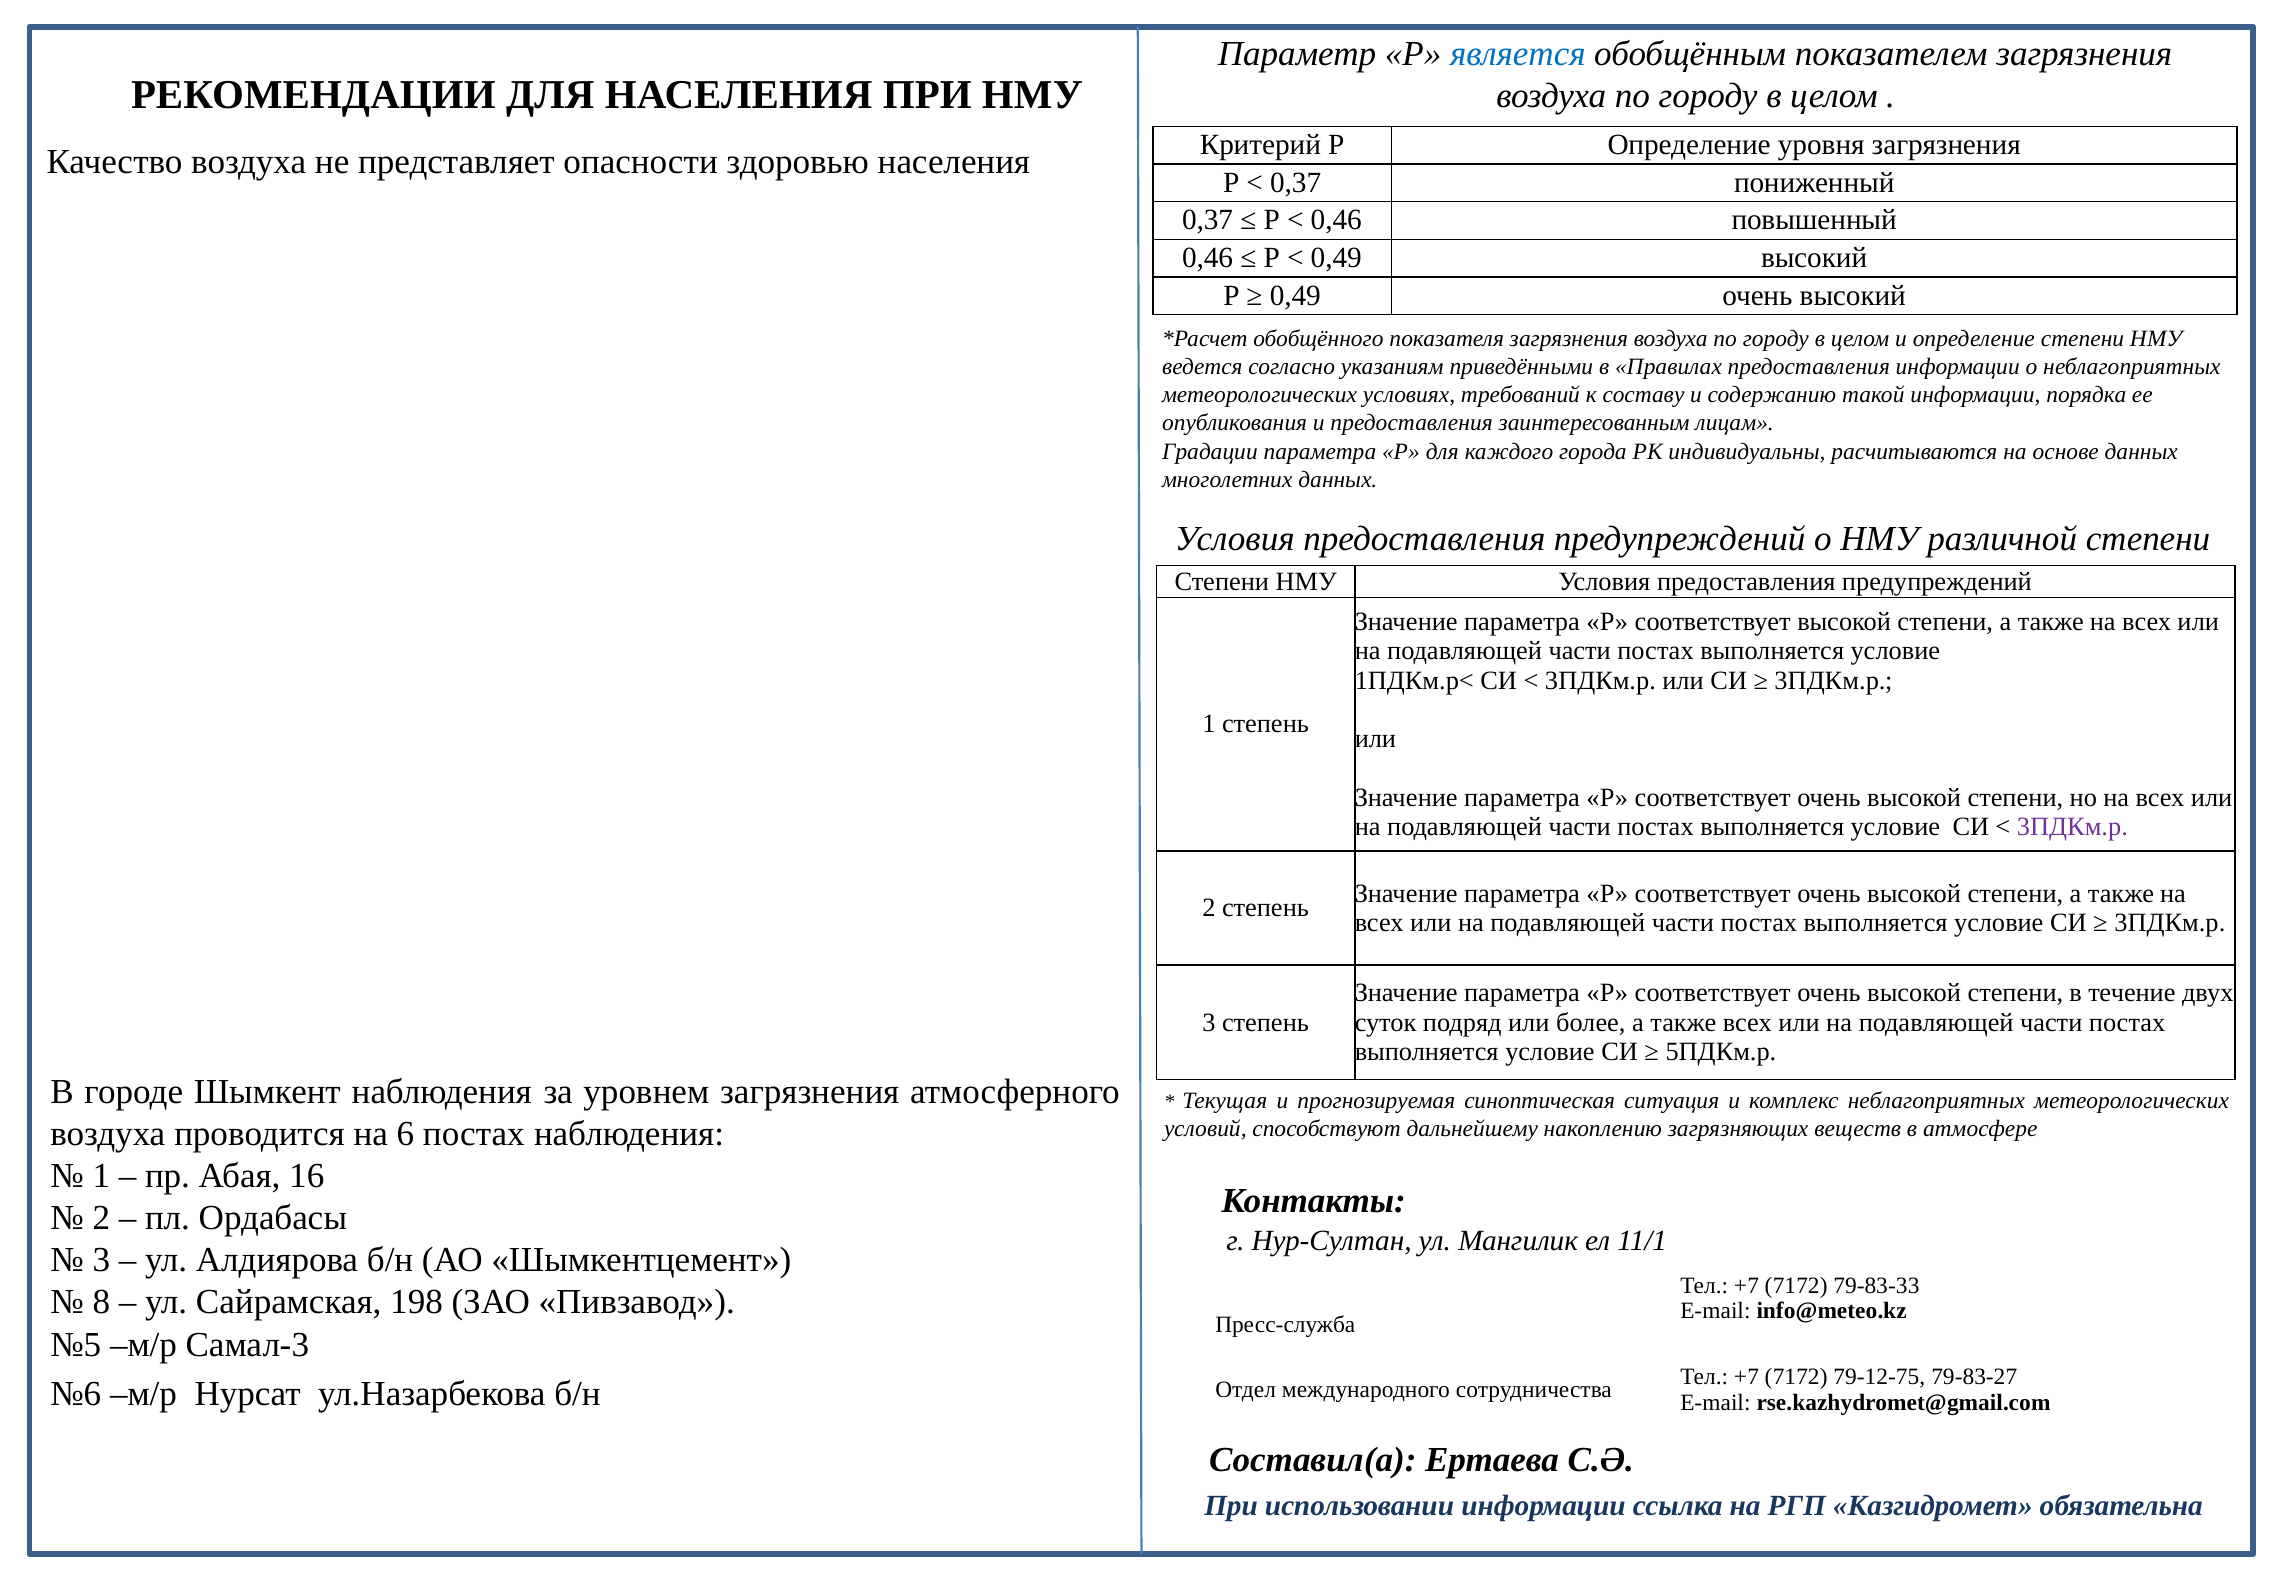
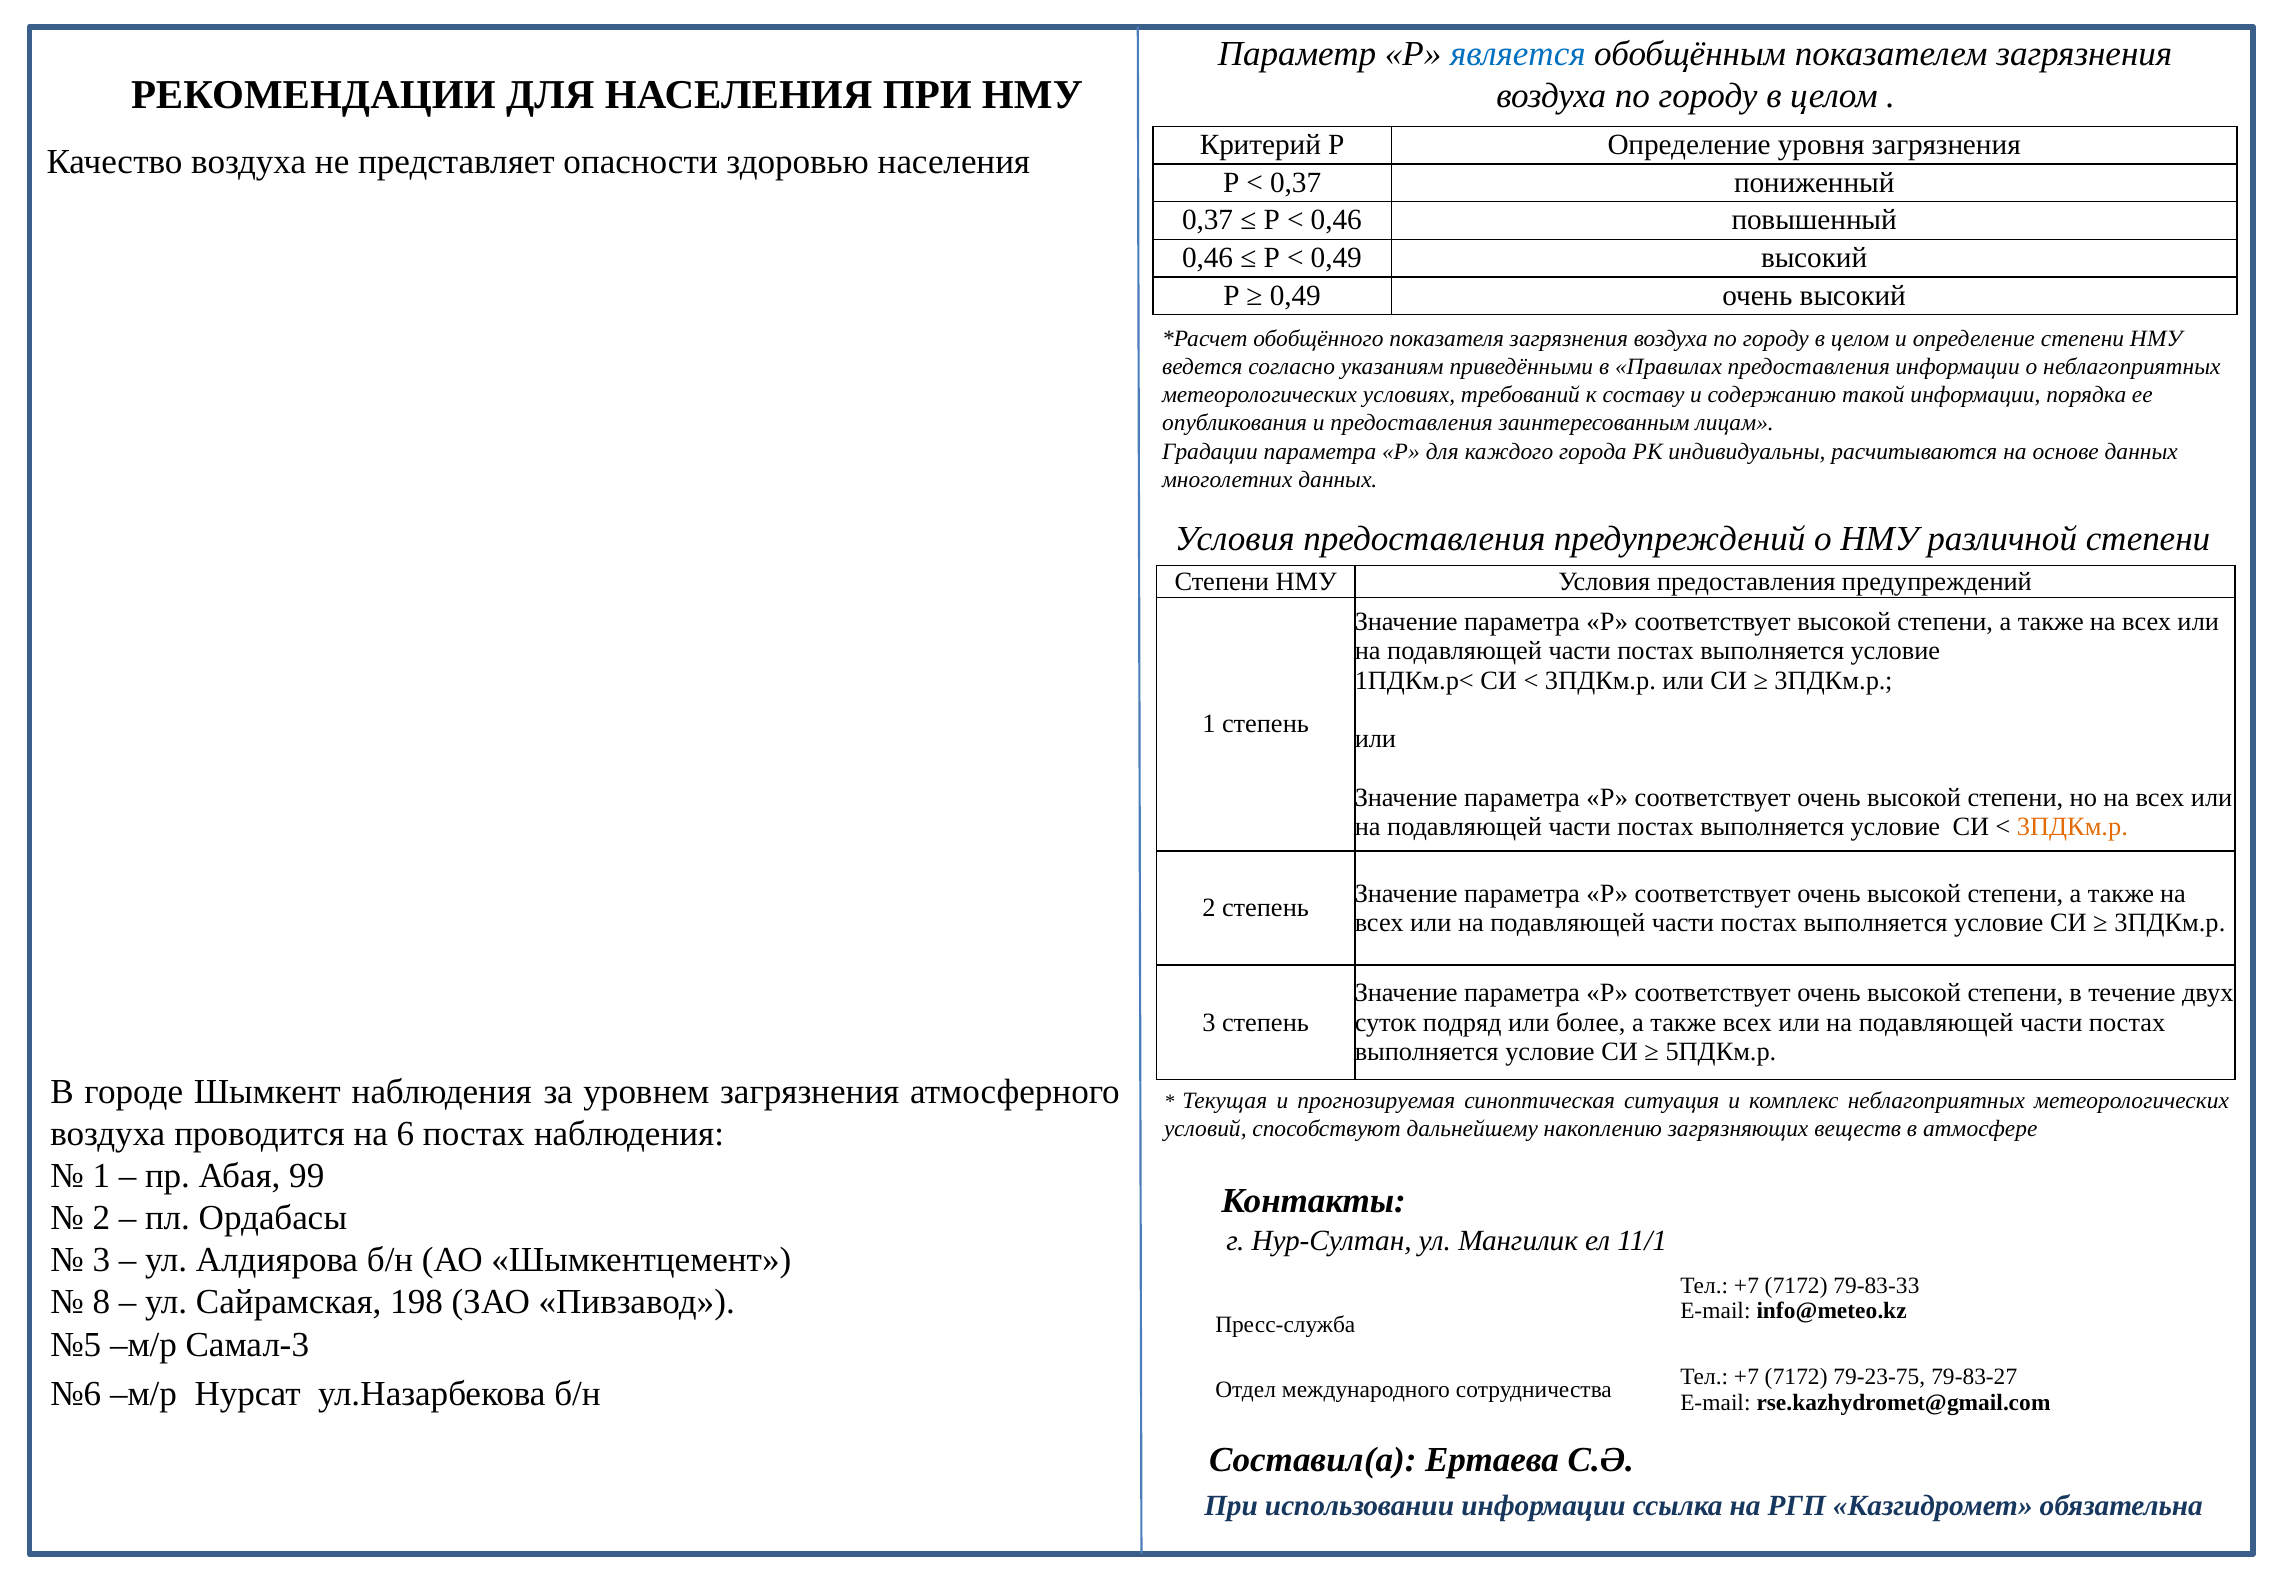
3ПДКм.р at (2072, 826) colour: purple -> orange
16: 16 -> 99
79-12-75: 79-12-75 -> 79-23-75
